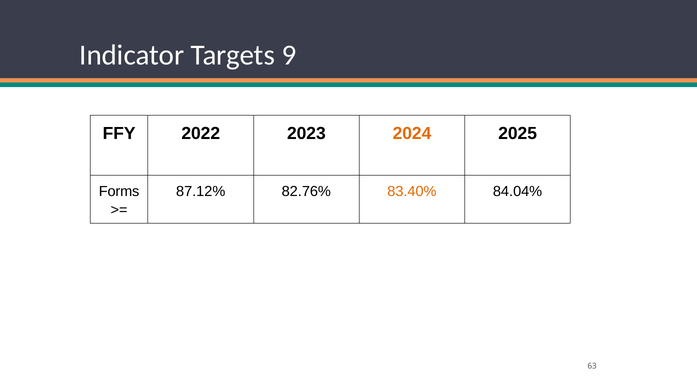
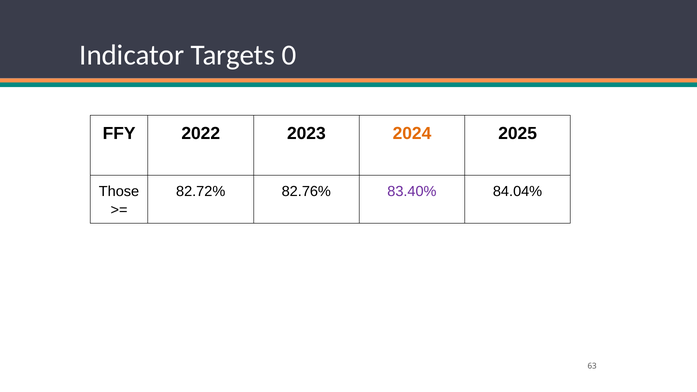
9: 9 -> 0
Forms: Forms -> Those
87.12%: 87.12% -> 82.72%
83.40% colour: orange -> purple
